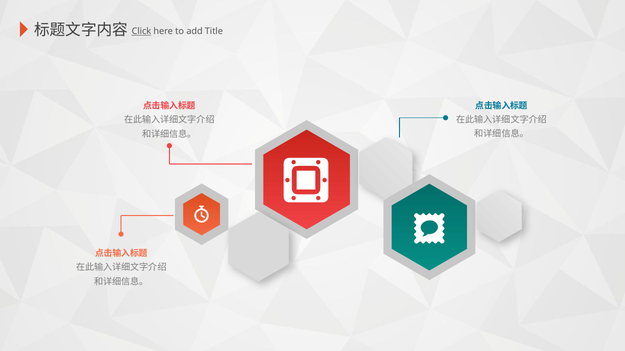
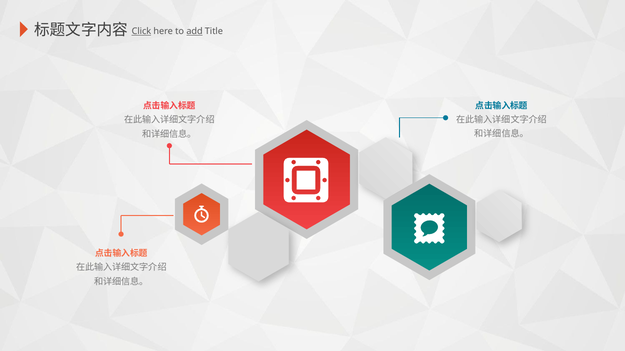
add underline: none -> present
